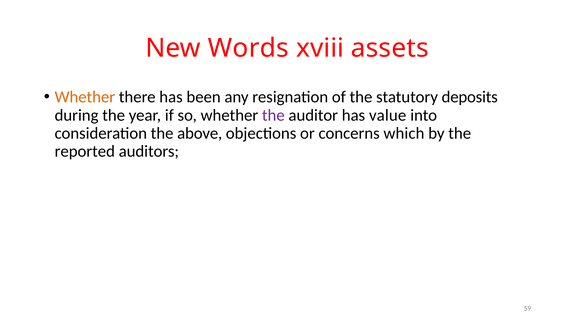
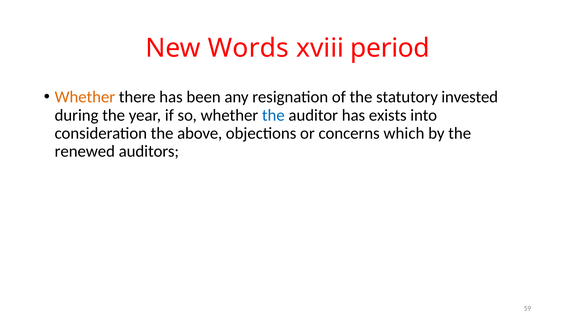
assets: assets -> period
deposits: deposits -> invested
the at (273, 115) colour: purple -> blue
value: value -> exists
reported: reported -> renewed
